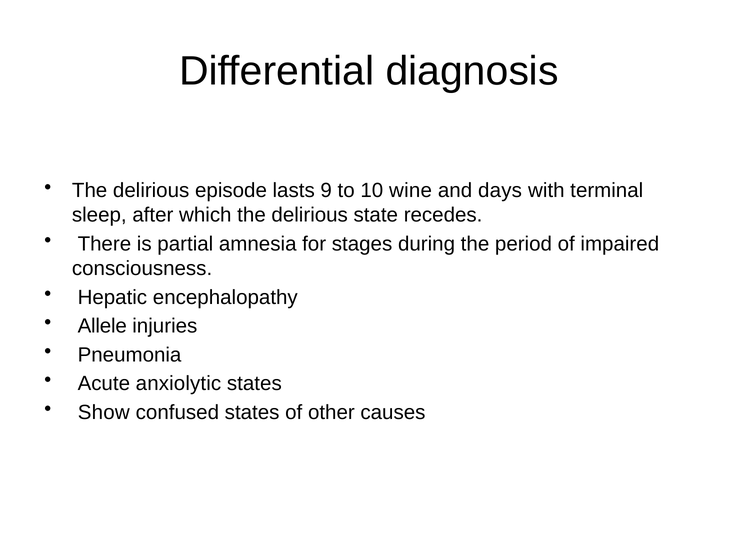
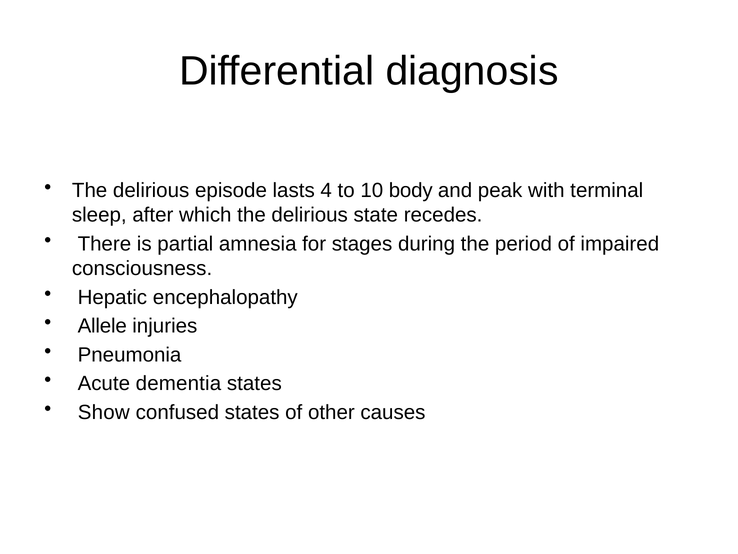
9: 9 -> 4
wine: wine -> body
days: days -> peak
anxiolytic: anxiolytic -> dementia
